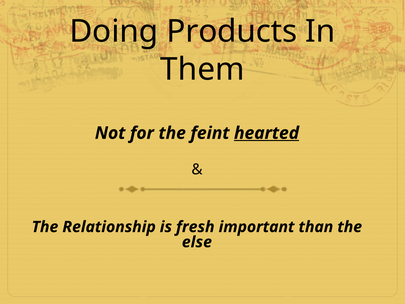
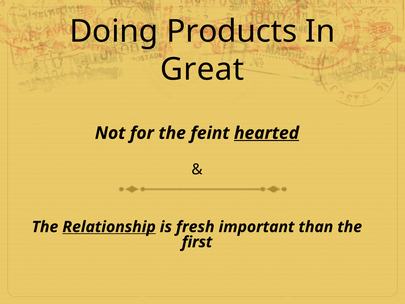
Them: Them -> Great
Relationship underline: none -> present
else: else -> first
